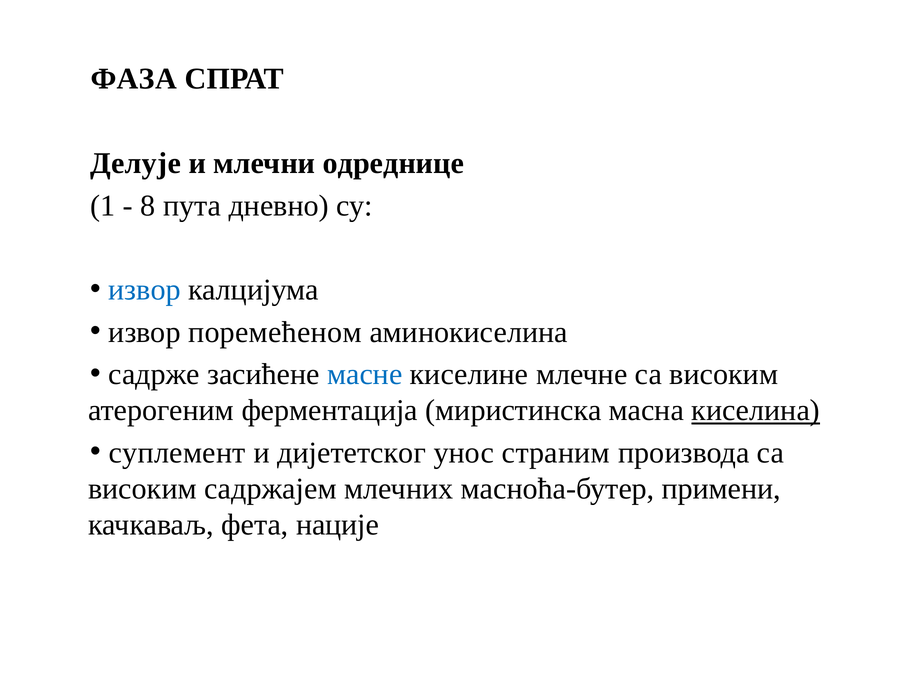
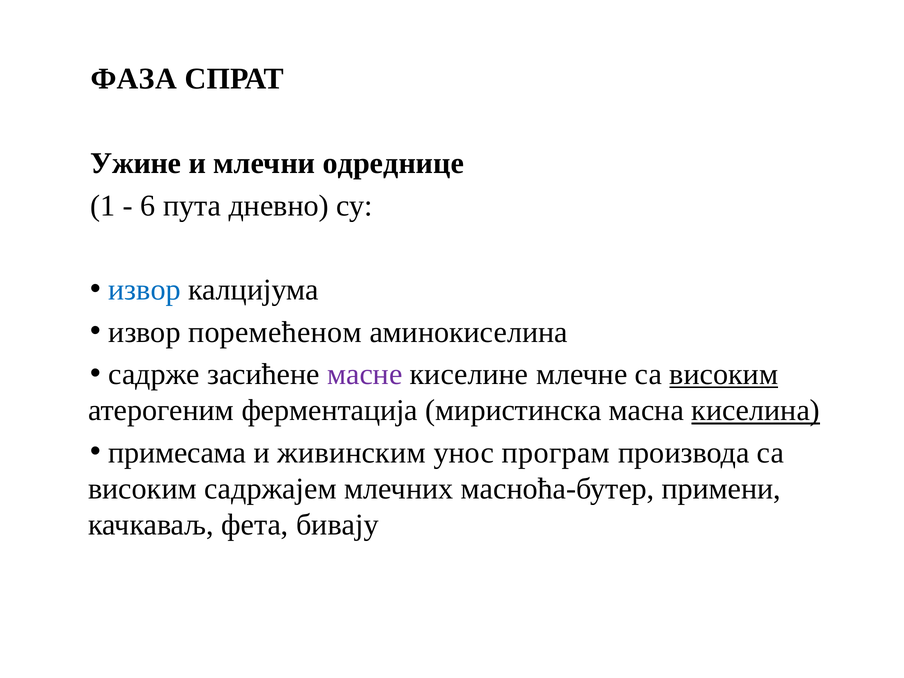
Делује: Делује -> Ужине
8: 8 -> 6
масне colour: blue -> purple
високим at (724, 374) underline: none -> present
суплемент: суплемент -> примесама
дијететског: дијететског -> живинским
страним: страним -> програм
нације: нације -> бивају
